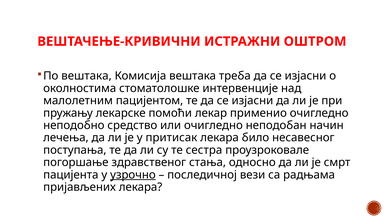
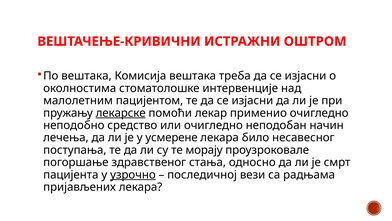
лекарске underline: none -> present
притисак: притисак -> усмерене
сестра: сестра -> морају
